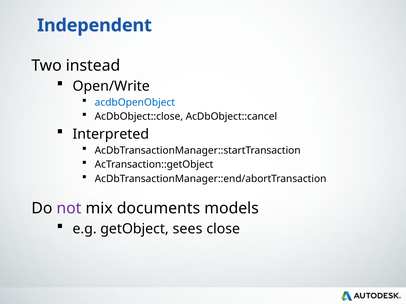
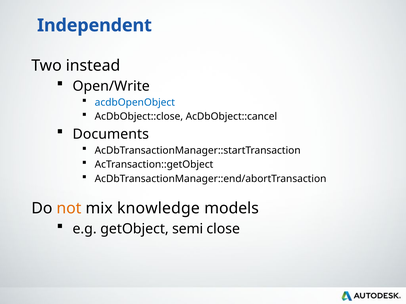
Interpreted: Interpreted -> Documents
not colour: purple -> orange
documents: documents -> knowledge
sees: sees -> semi
